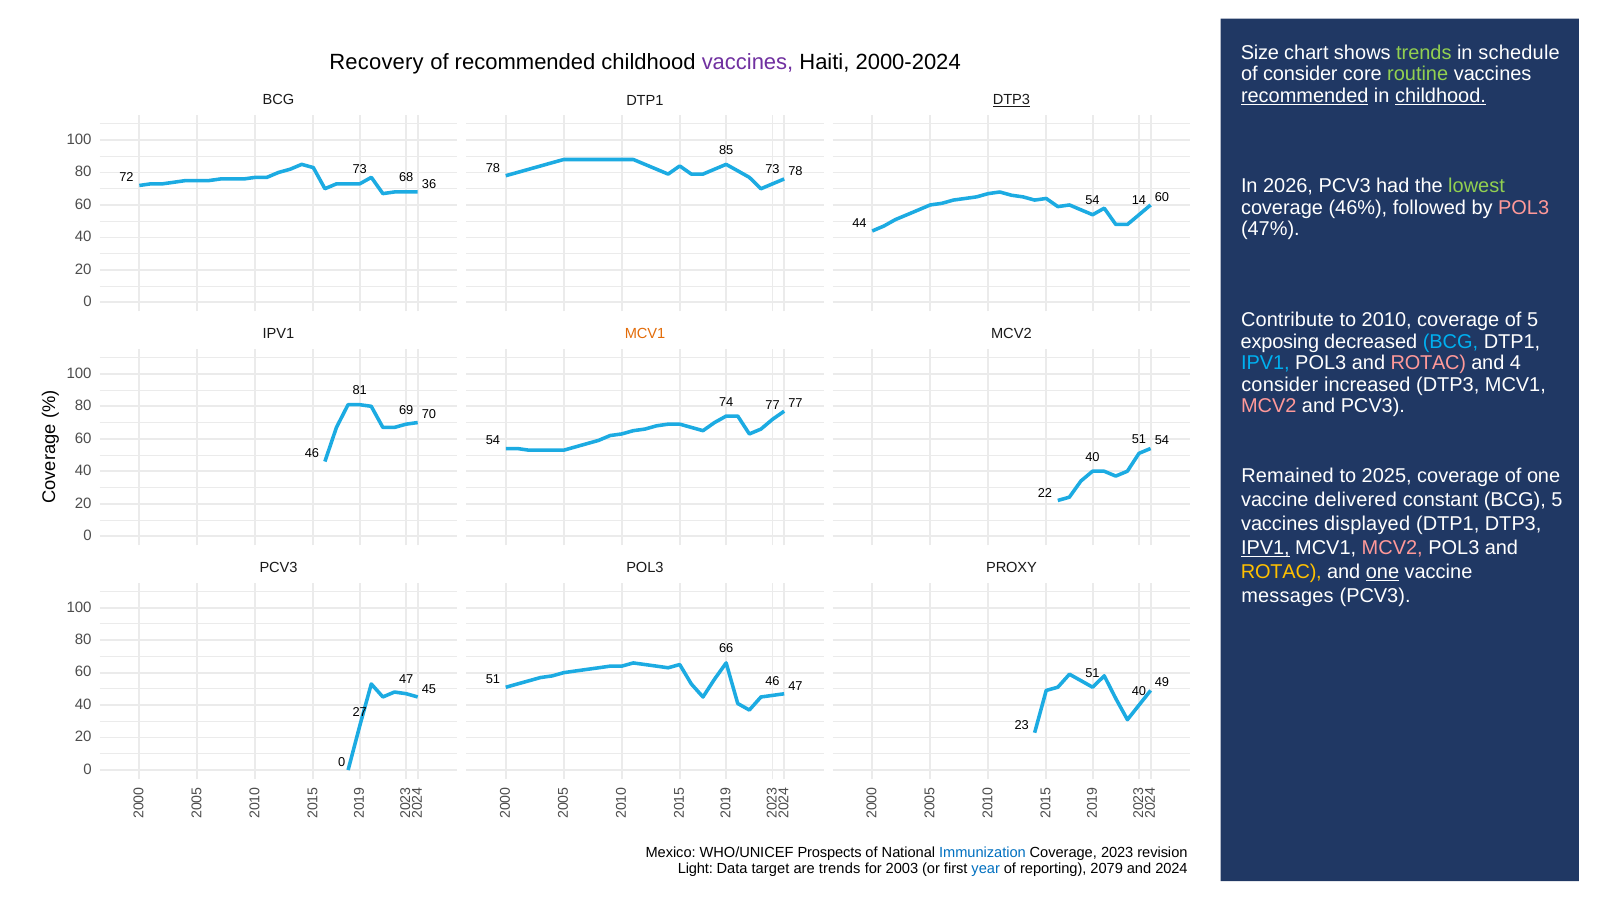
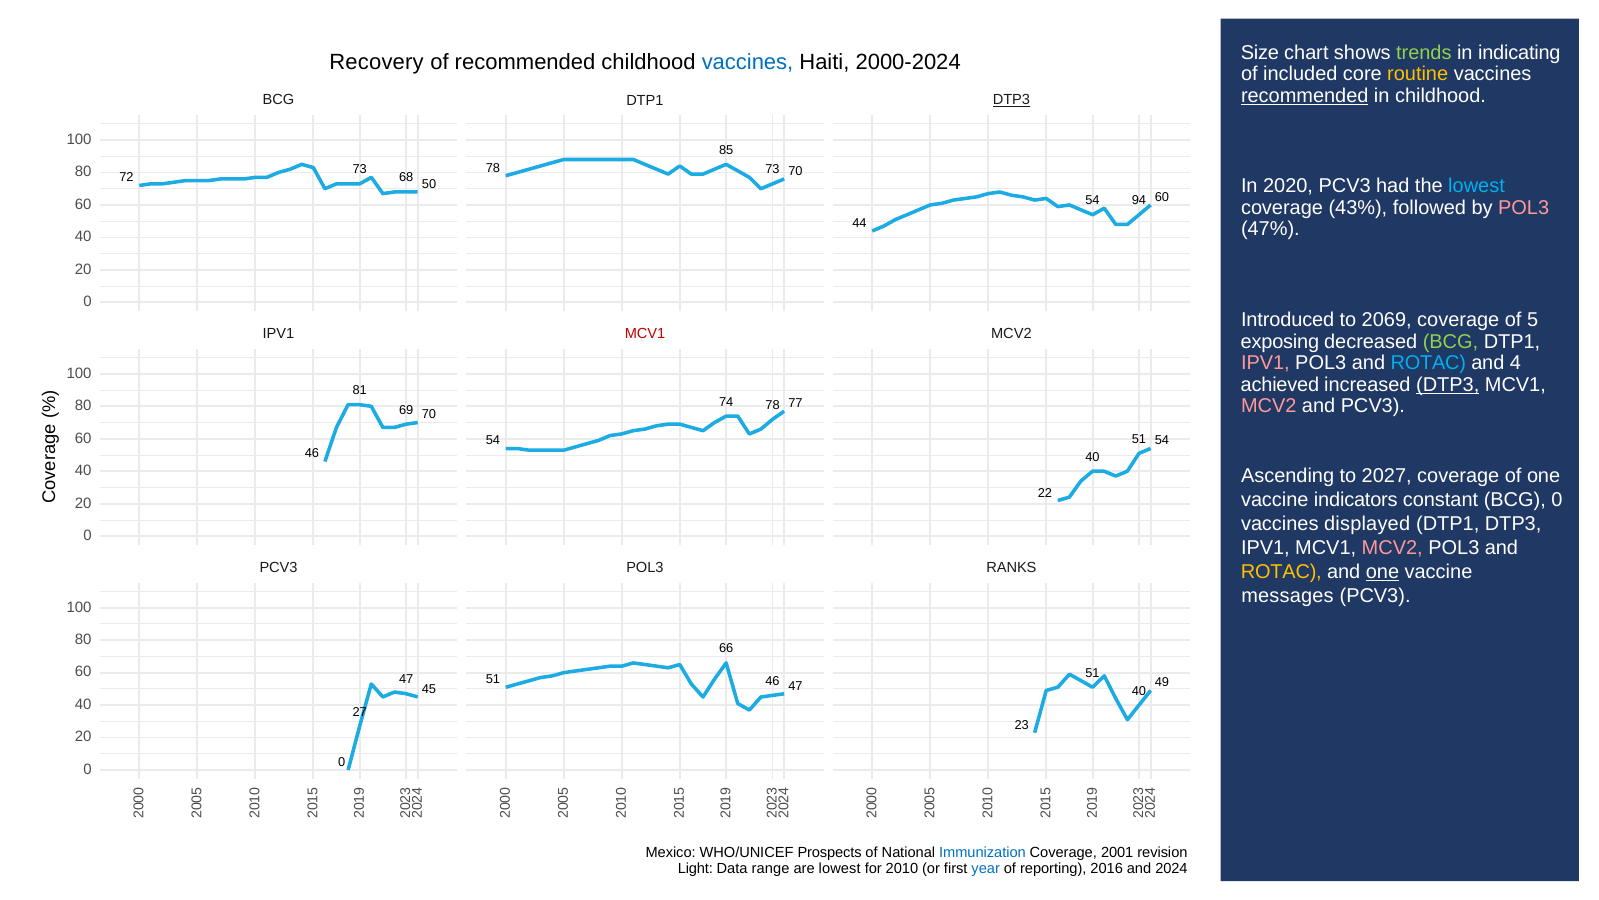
schedule: schedule -> indicating
vaccines at (748, 62) colour: purple -> blue
of consider: consider -> included
routine colour: light green -> yellow
childhood at (1441, 96) underline: present -> none
78 78: 78 -> 70
36: 36 -> 50
2026: 2026 -> 2020
lowest at (1477, 186) colour: light green -> light blue
14: 14 -> 94
46%: 46% -> 43%
Contribute: Contribute -> Introduced
2010: 2010 -> 2069
MCV1 at (645, 334) colour: orange -> red
BCG at (1450, 341) colour: light blue -> light green
IPV1 at (1265, 363) colour: light blue -> pink
ROTAC at (1428, 363) colour: pink -> light blue
consider at (1280, 384): consider -> achieved
DTP3 at (1448, 384) underline: none -> present
74 77: 77 -> 78
Remained: Remained -> Ascending
2025: 2025 -> 2027
delivered: delivered -> indicators
BCG 5: 5 -> 0
IPV1 at (1265, 547) underline: present -> none
PROXY: PROXY -> RANKS
2023: 2023 -> 2001
target: target -> range
are trends: trends -> lowest
2003: 2003 -> 2010
2079: 2079 -> 2016
